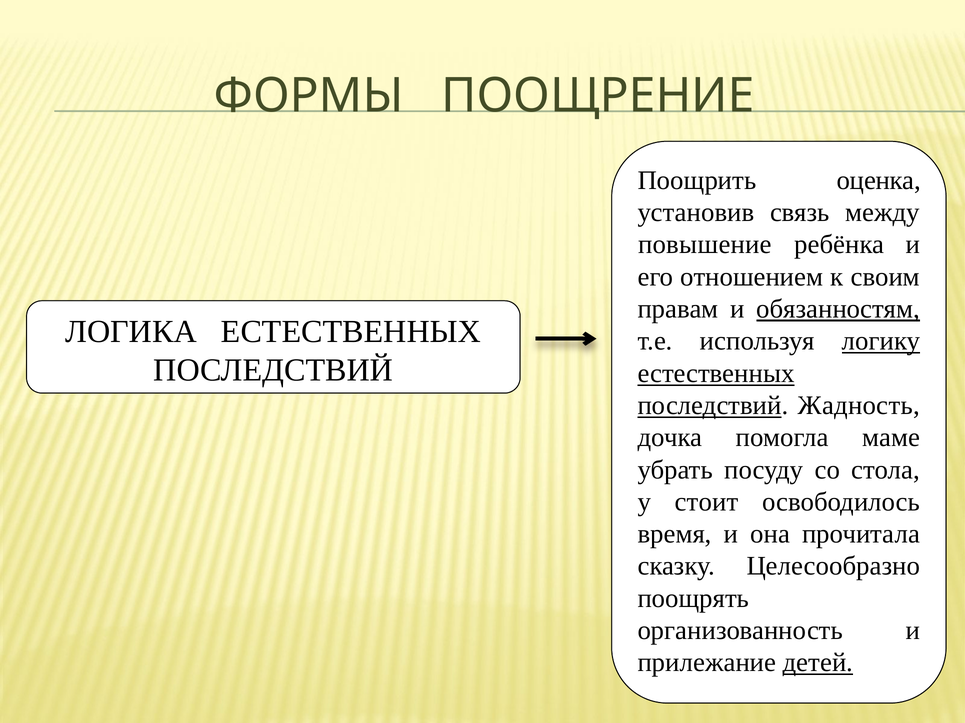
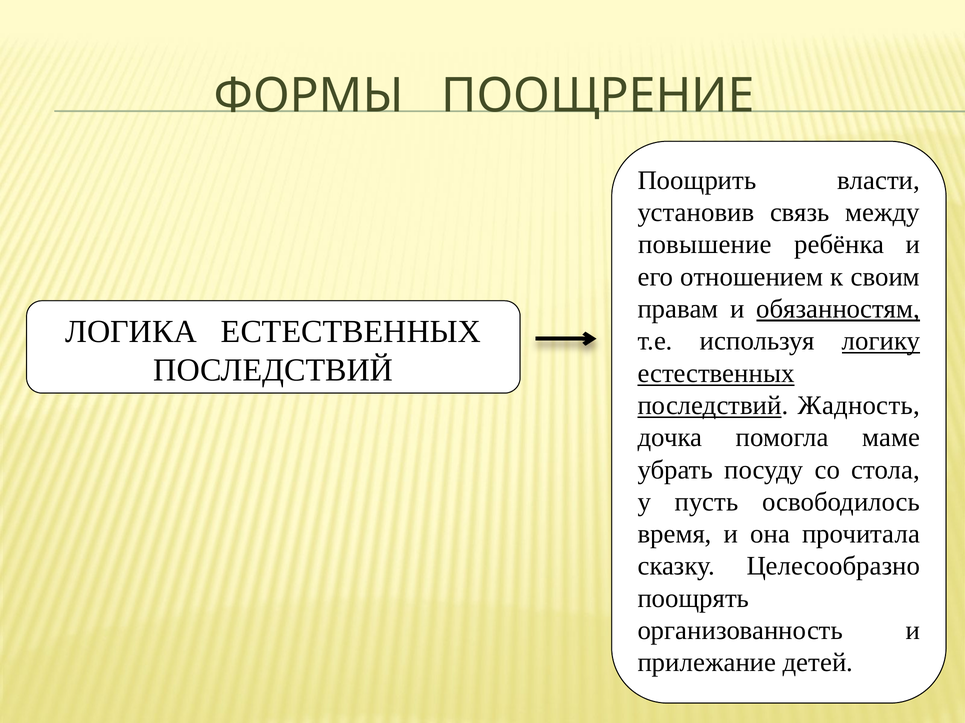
оценка: оценка -> власти
стоит: стоит -> пусть
детей underline: present -> none
